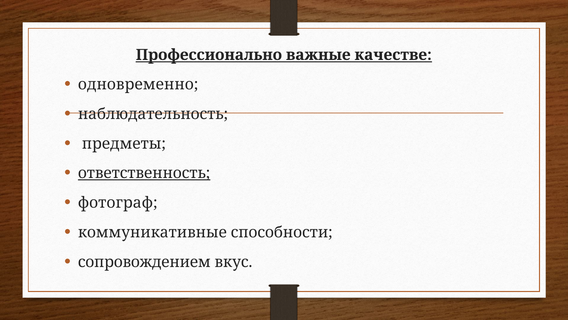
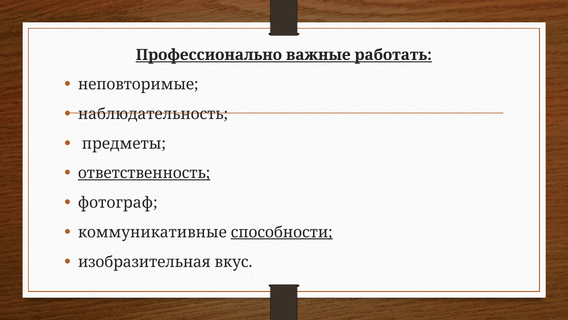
качестве: качестве -> работать
одновременно: одновременно -> неповторимые
способности underline: none -> present
сопровождением: сопровождением -> изобразительная
